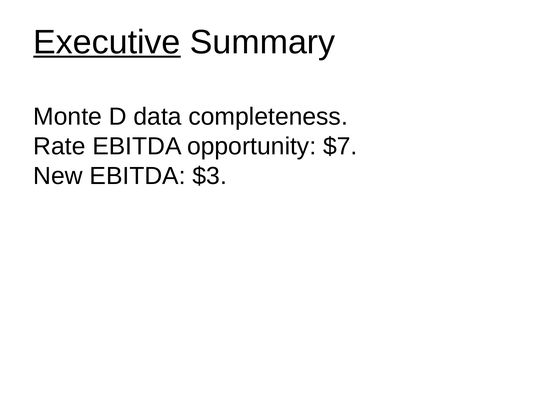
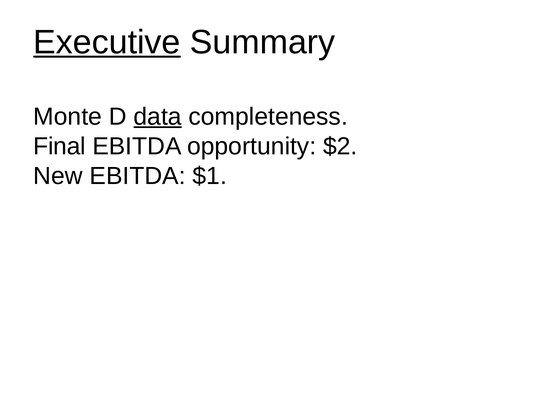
data underline: none -> present
Rate: Rate -> Final
$7: $7 -> $2
$3: $3 -> $1
